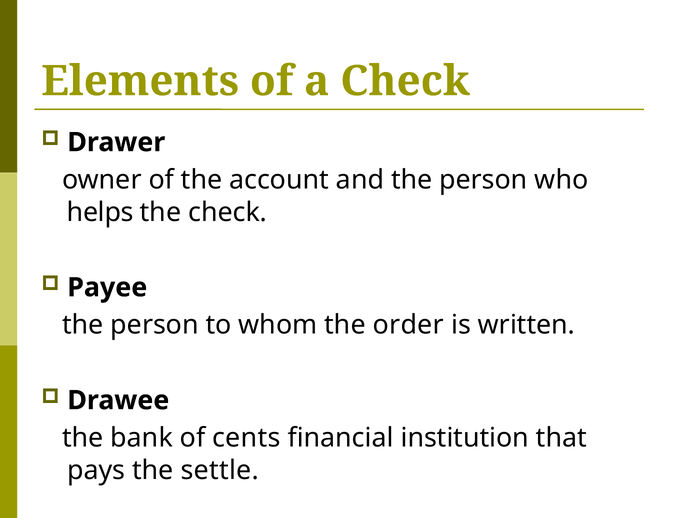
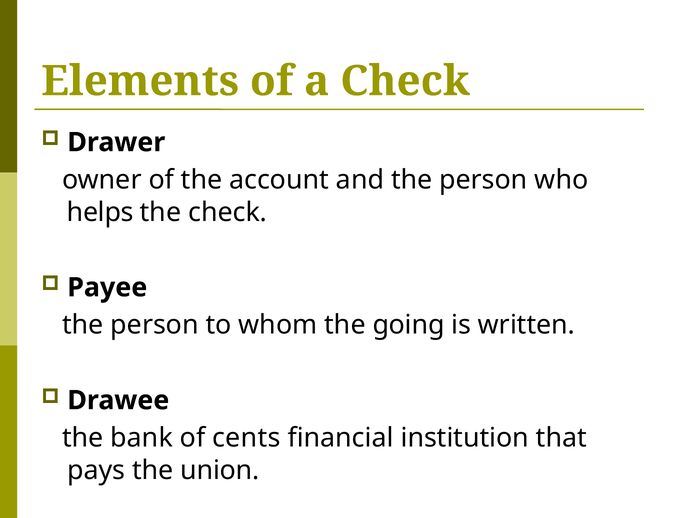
order: order -> going
settle: settle -> union
